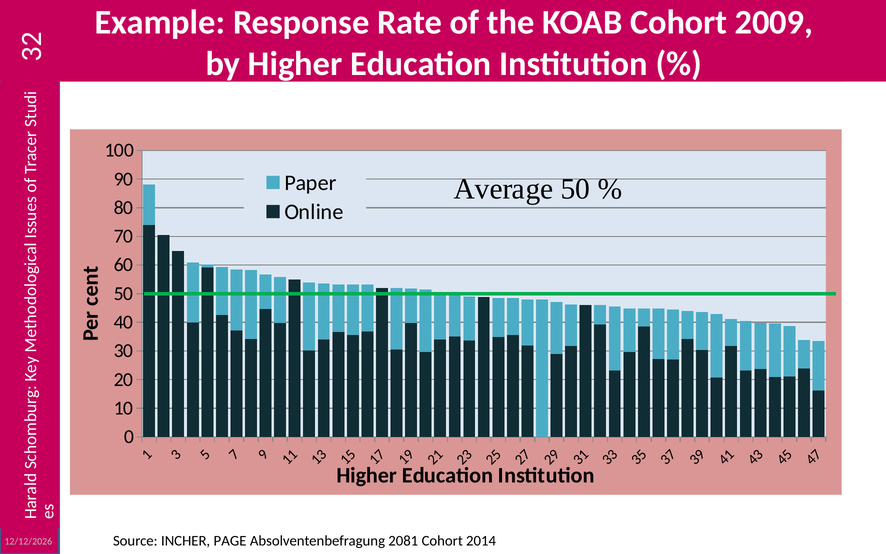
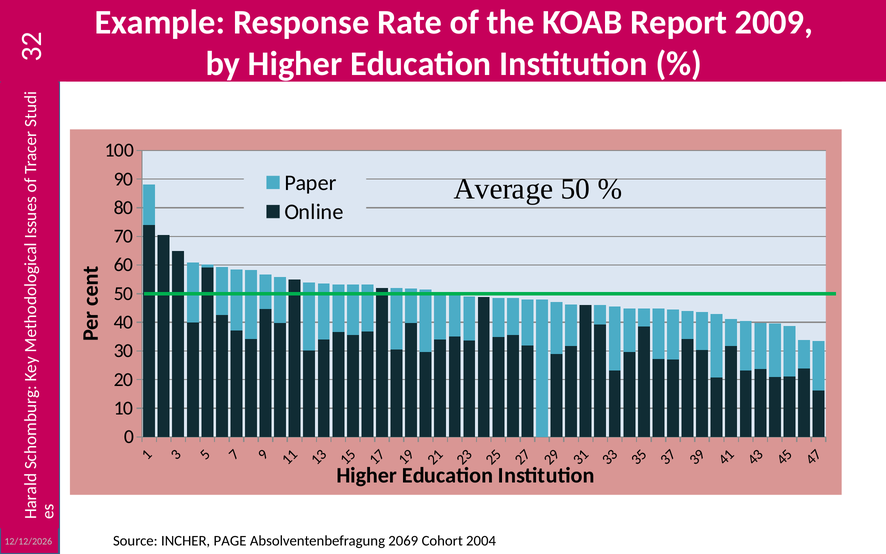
KOAB Cohort: Cohort -> Report
2081: 2081 -> 2069
2014: 2014 -> 2004
